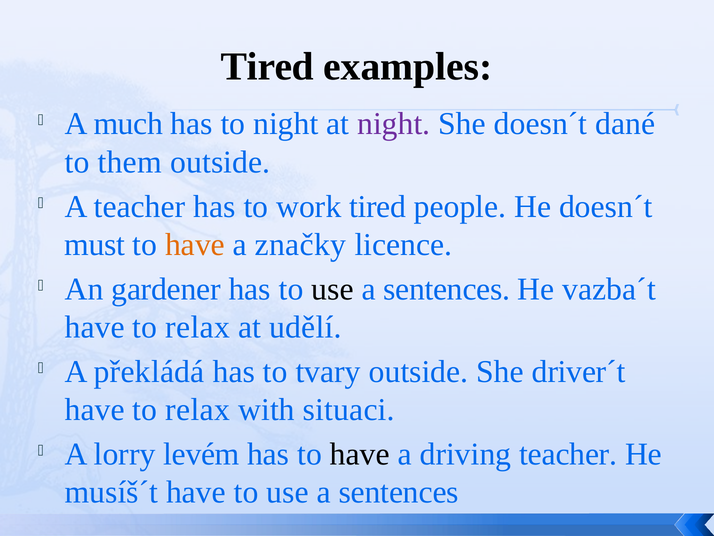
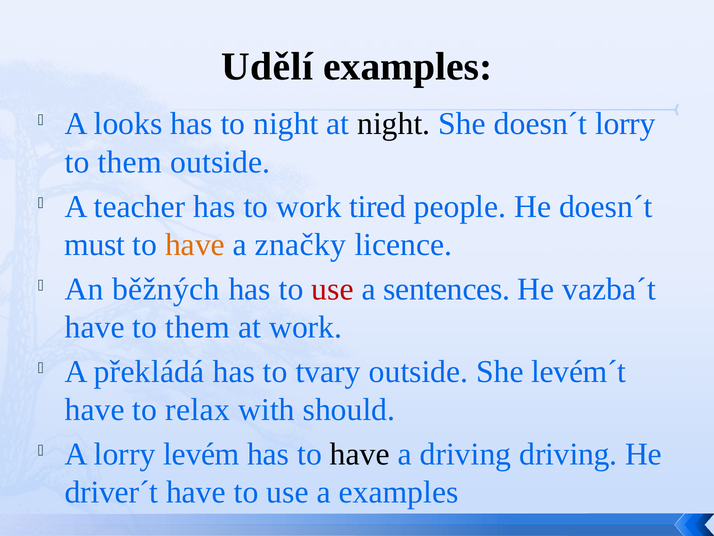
Tired at (267, 66): Tired -> Udělí
much: much -> looks
night at (394, 124) colour: purple -> black
doesn´t dané: dané -> lorry
gardener: gardener -> běžných
use at (332, 289) colour: black -> red
relax at (198, 327): relax -> them
at udělí: udělí -> work
driver´t: driver´t -> levém´t
situaci: situaci -> should
driving teacher: teacher -> driving
musíš´t: musíš´t -> driver´t
sentences at (399, 492): sentences -> examples
